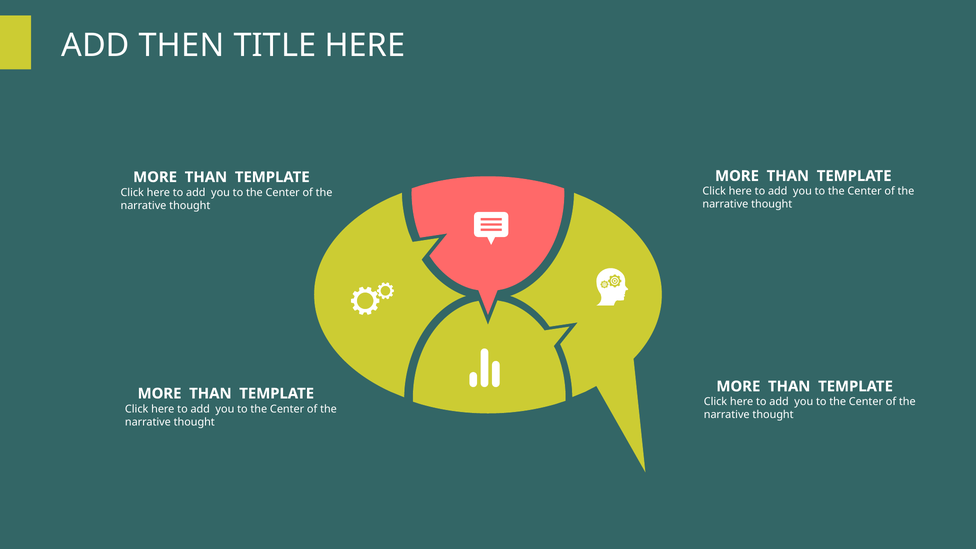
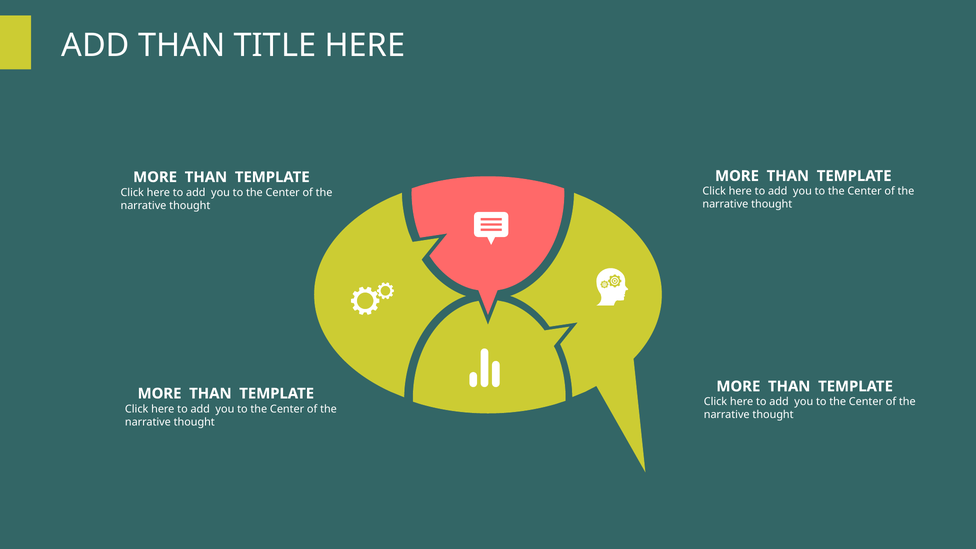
ADD THEN: THEN -> THAN
